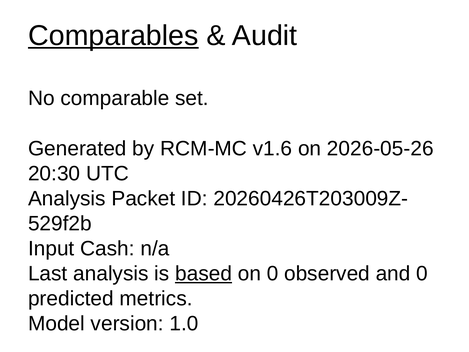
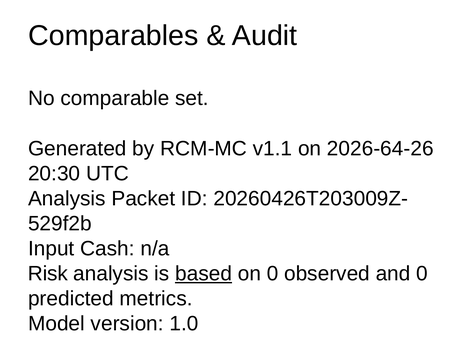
Comparables underline: present -> none
v1.6: v1.6 -> v1.1
2026-05-26: 2026-05-26 -> 2026-64-26
Last: Last -> Risk
